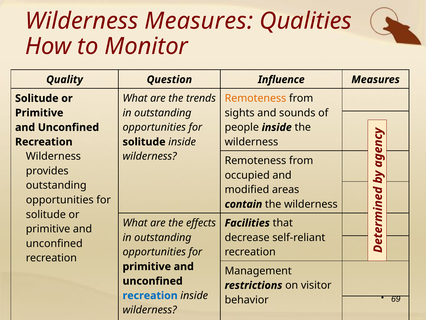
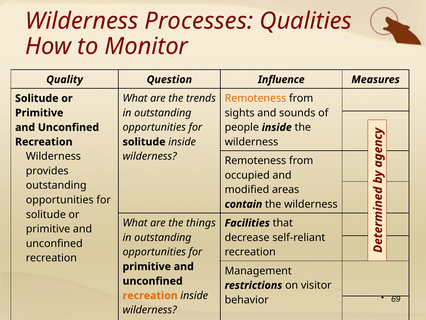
Wilderness Measures: Measures -> Processes
effects: effects -> things
recreation at (150, 295) colour: blue -> orange
